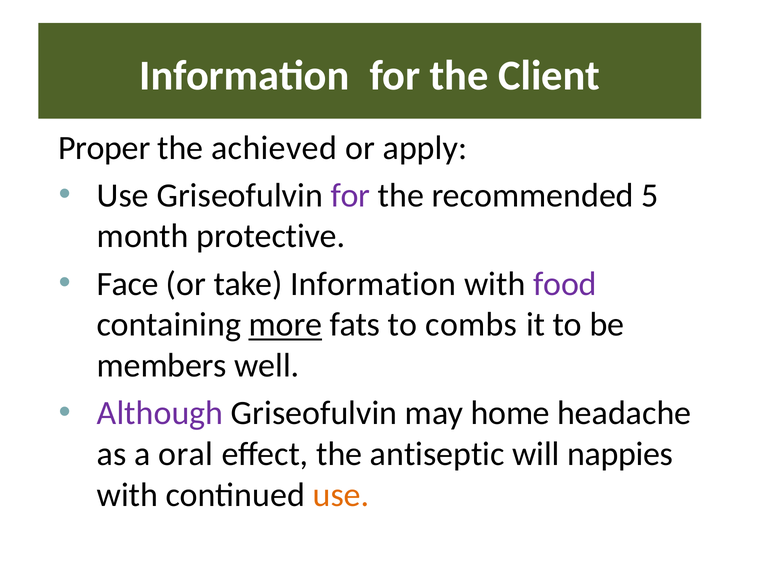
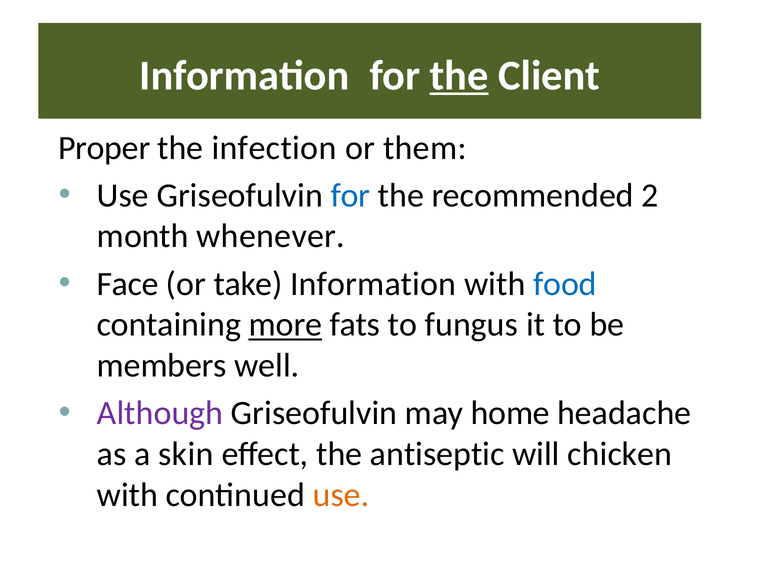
the at (459, 75) underline: none -> present
achieved: achieved -> infection
apply: apply -> them
for at (350, 195) colour: purple -> blue
5: 5 -> 2
protective: protective -> whenever
food colour: purple -> blue
combs: combs -> fungus
oral: oral -> skin
nappies: nappies -> chicken
